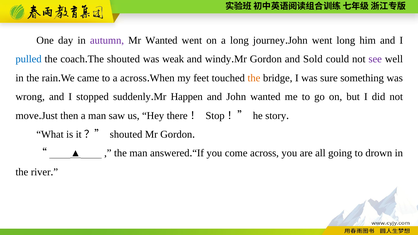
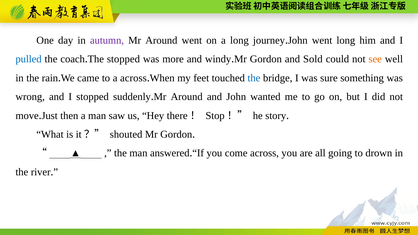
Wanted at (161, 40): Wanted -> Around
The shouted: shouted -> stopped
weak: weak -> more
see colour: purple -> orange
the at (254, 78) colour: orange -> blue
Happen at (187, 97): Happen -> Around
